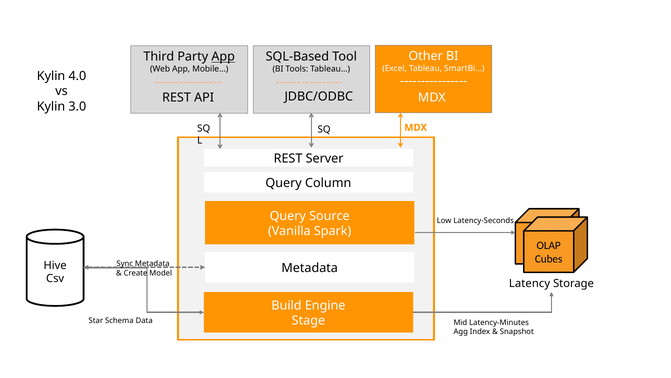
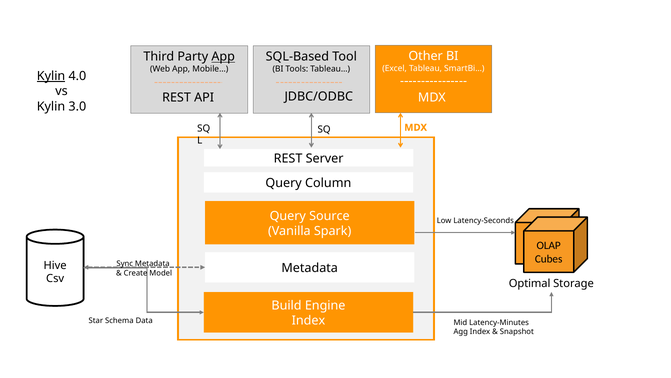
Kylin at (51, 76) underline: none -> present
Latency: Latency -> Optimal
Stage at (308, 320): Stage -> Index
